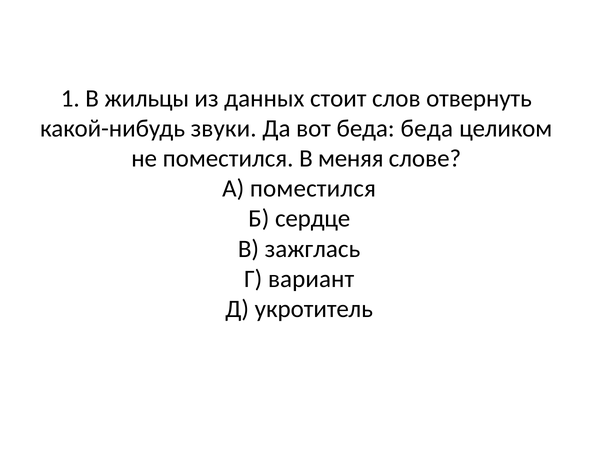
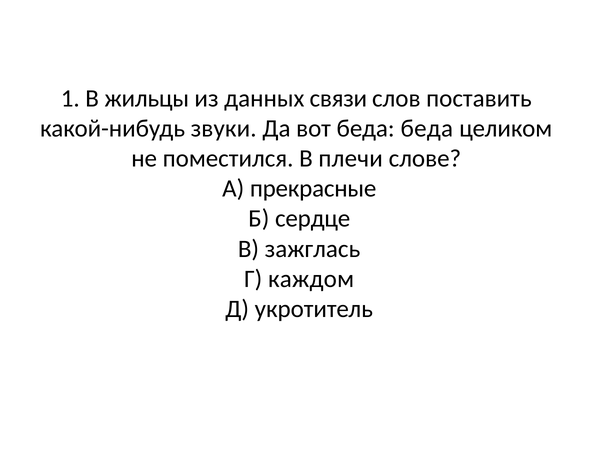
стоит: стоит -> связи
отвернуть: отвернуть -> поставить
меняя: меняя -> плечи
А поместился: поместился -> прекрасные
вариант: вариант -> каждом
